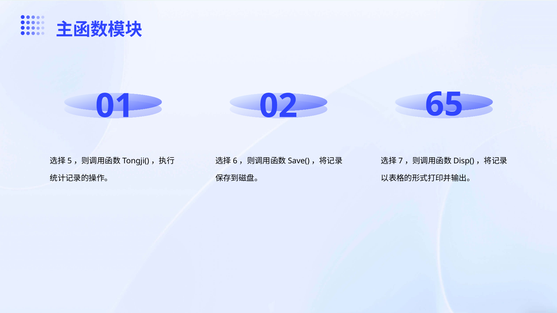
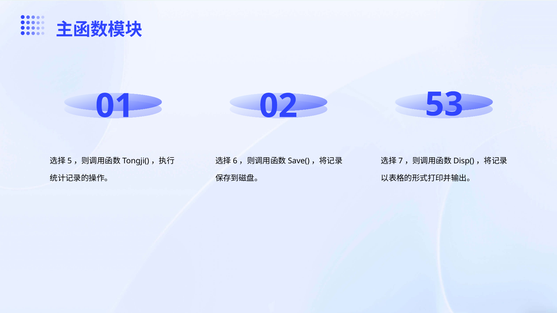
65: 65 -> 53
